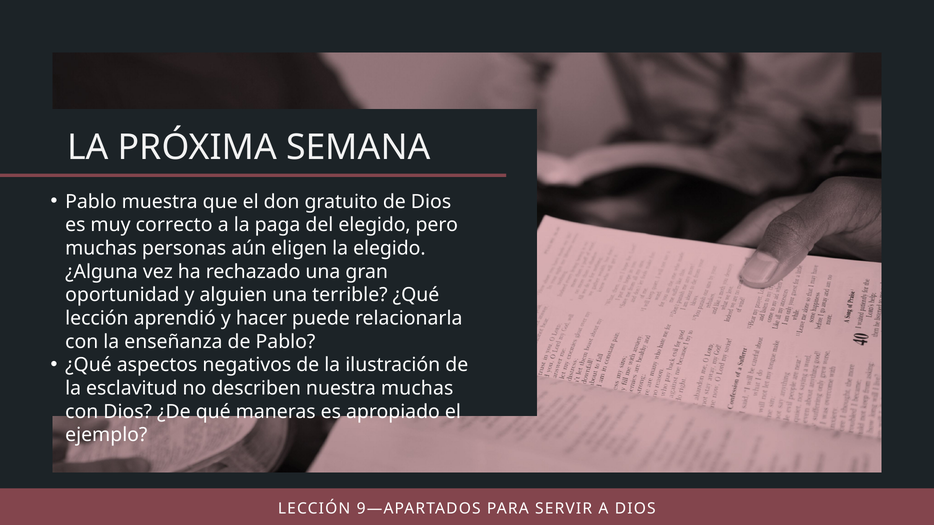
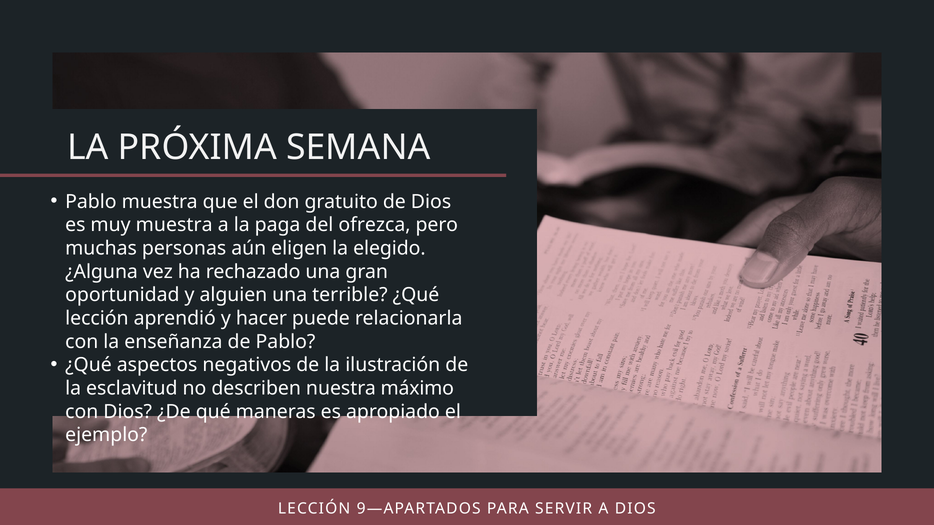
muy correcto: correcto -> muestra
del elegido: elegido -> ofrezca
nuestra muchas: muchas -> máximo
